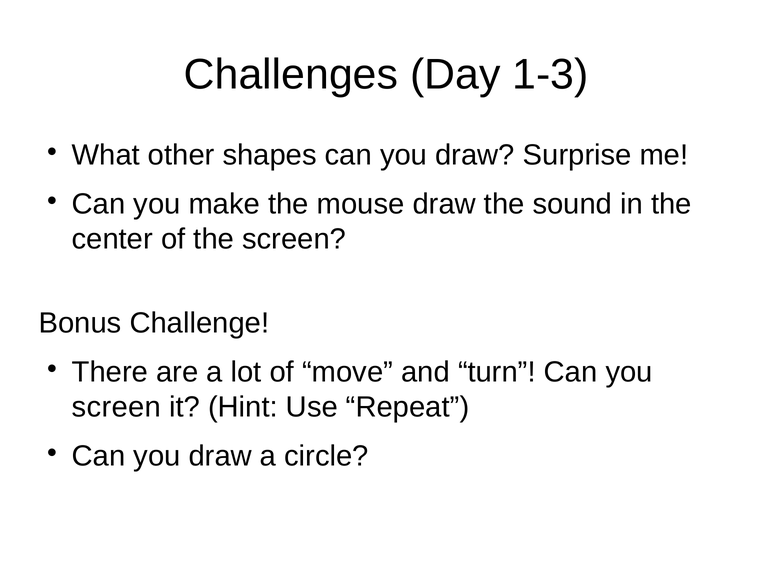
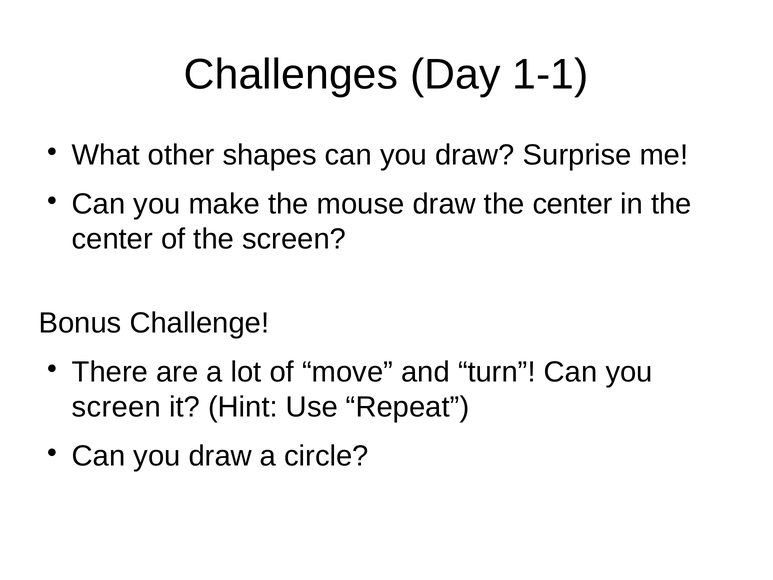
1-3: 1-3 -> 1-1
draw the sound: sound -> center
